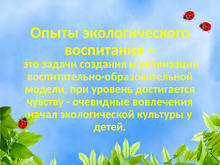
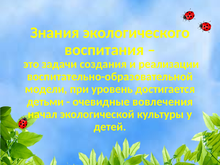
Опыты: Опыты -> Знания
чувству: чувству -> детьми
